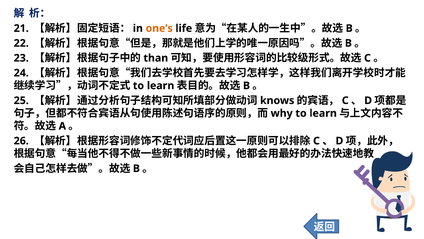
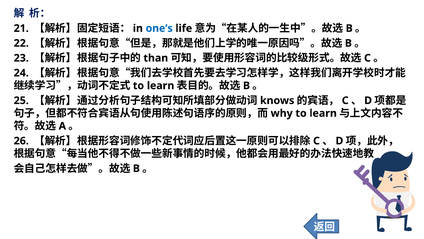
one’s colour: orange -> blue
